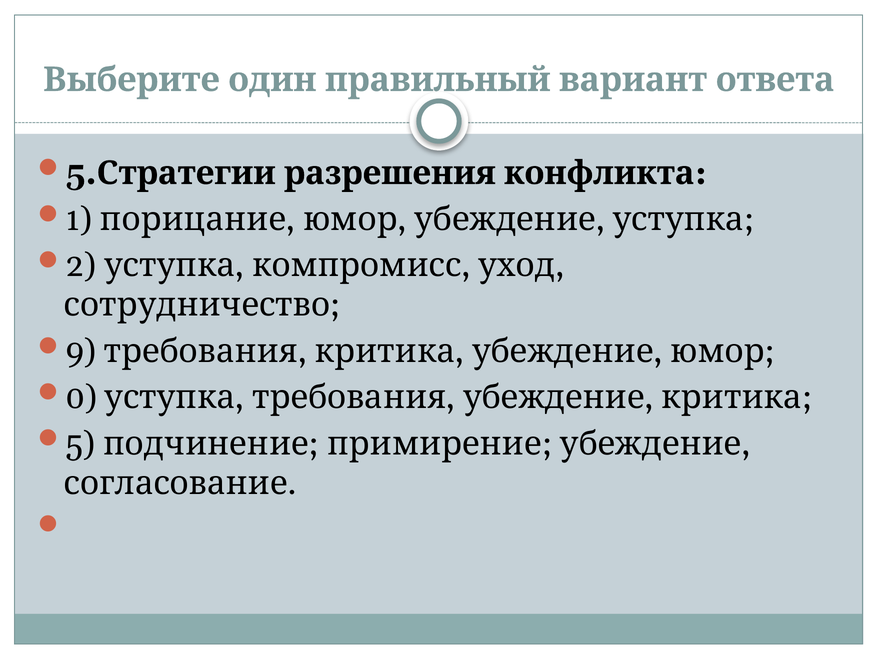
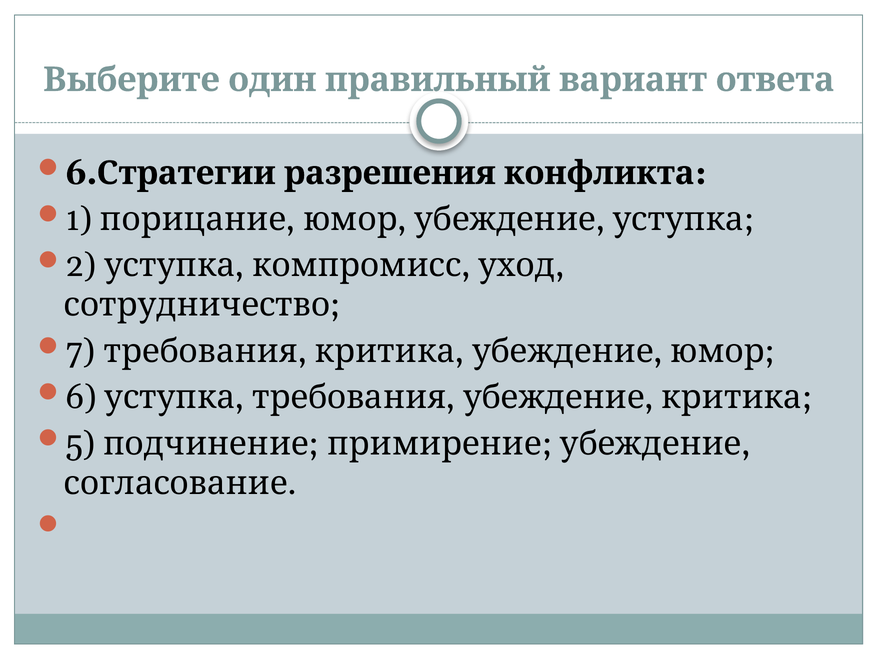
5 at (81, 173): 5 -> 6
9: 9 -> 7
0 at (81, 397): 0 -> 6
